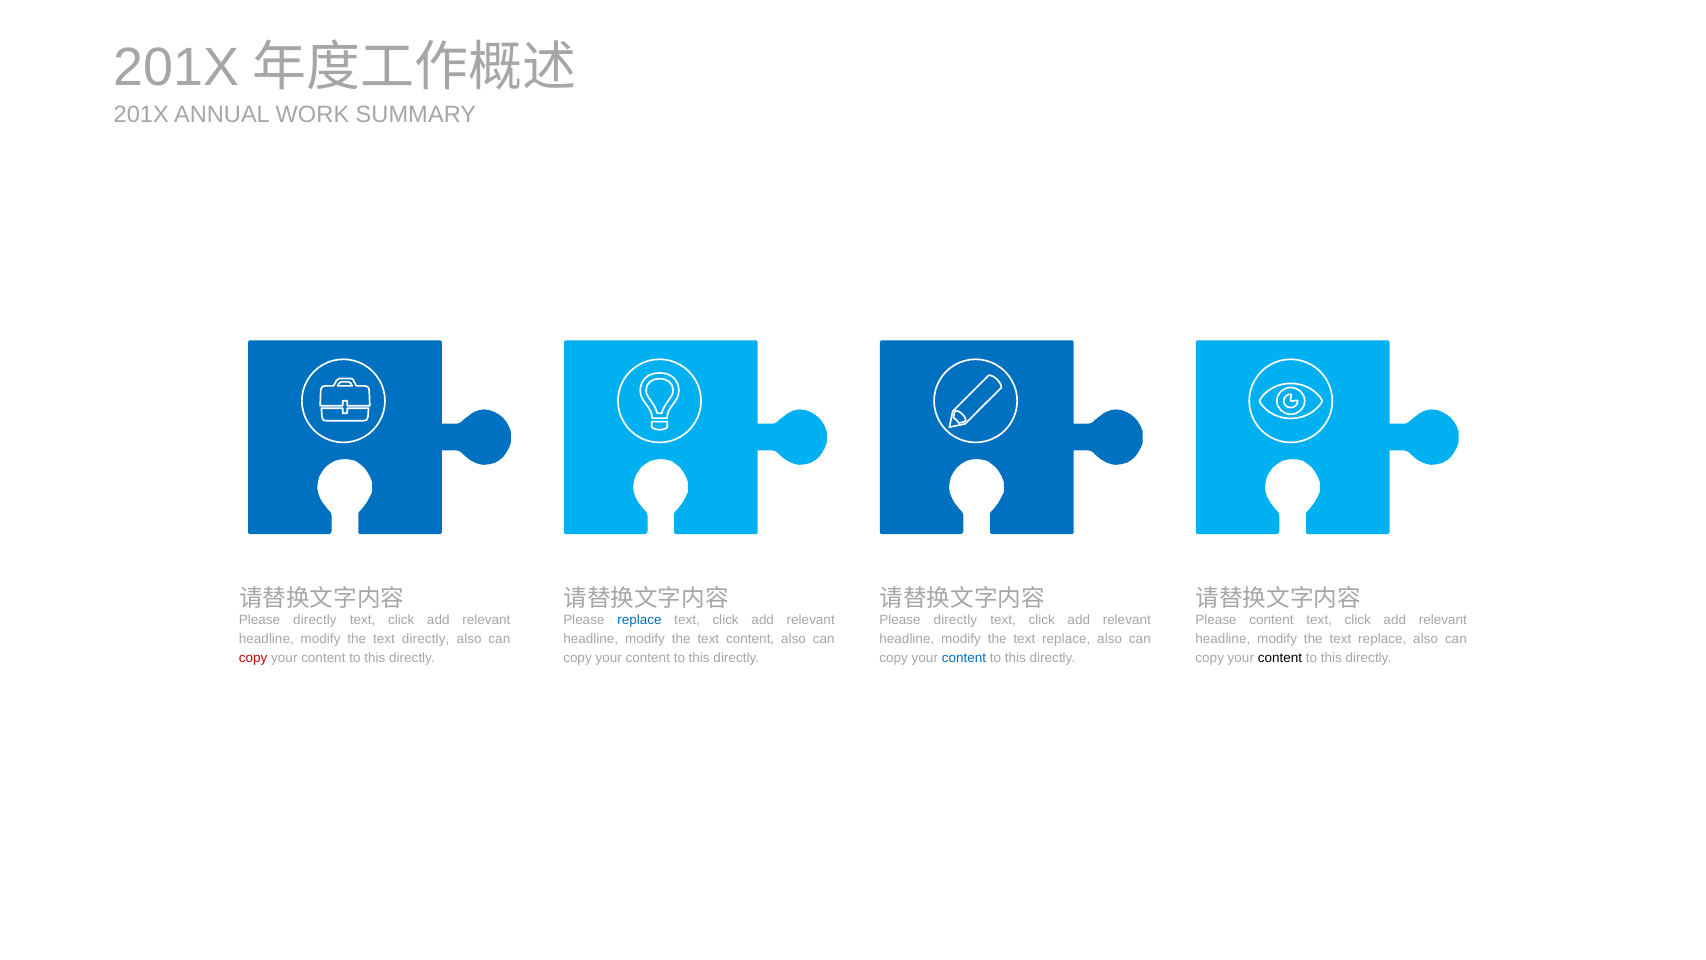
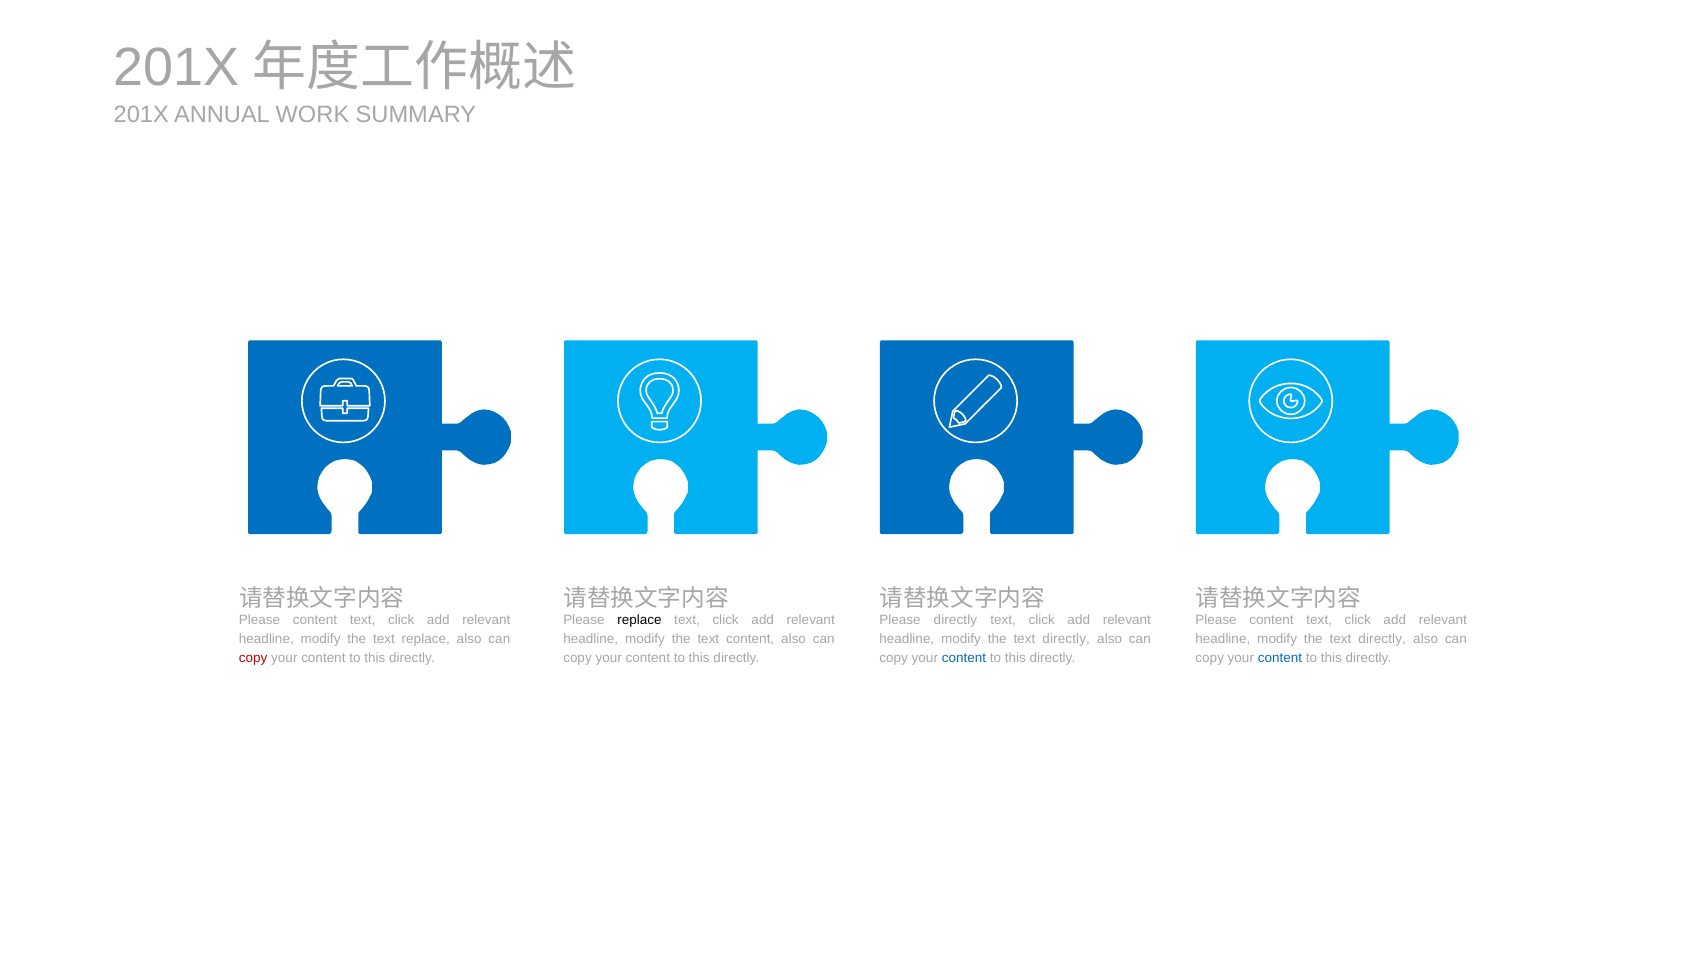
directly at (315, 619): directly -> content
replace at (639, 619) colour: blue -> black
text directly: directly -> replace
replace at (1066, 639): replace -> directly
replace at (1382, 639): replace -> directly
content at (1280, 658) colour: black -> blue
